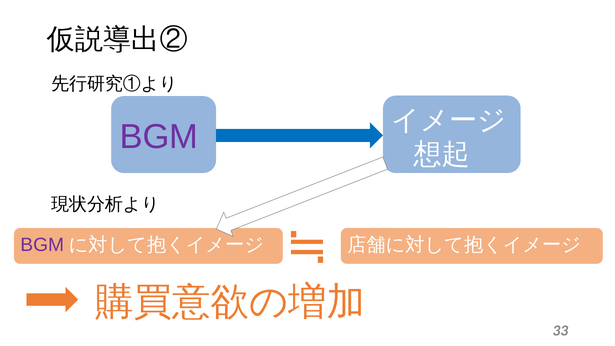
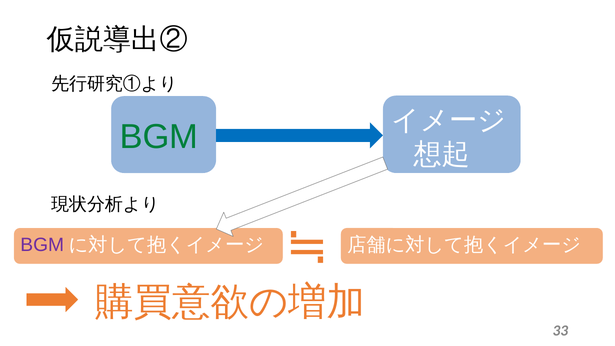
BGM at (159, 137) colour: purple -> green
